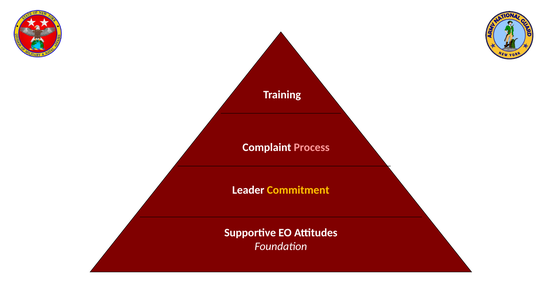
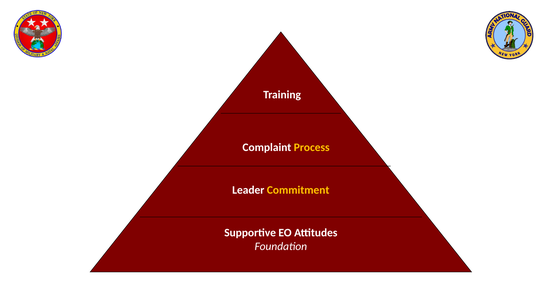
Process colour: pink -> yellow
